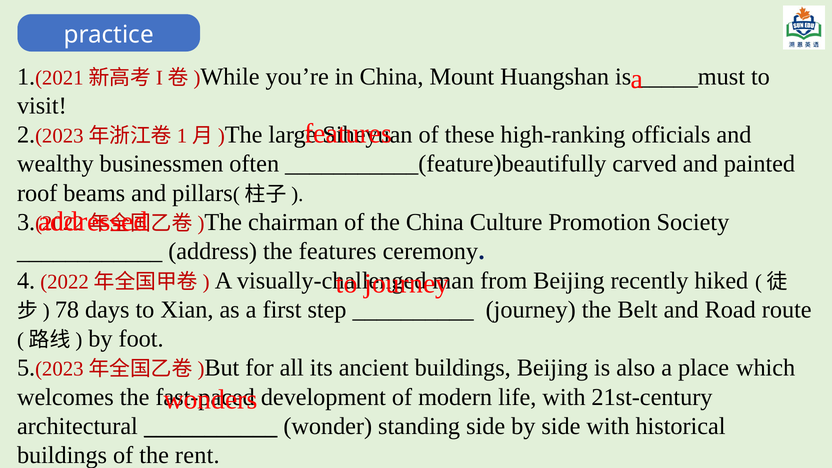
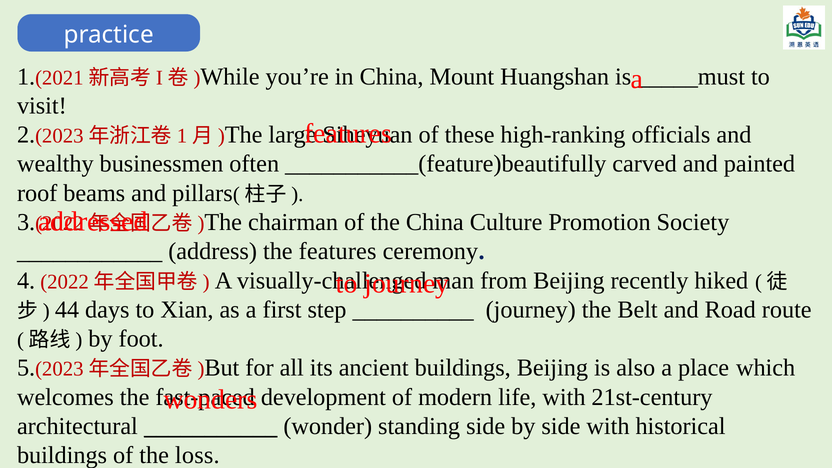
78: 78 -> 44
rent: rent -> loss
